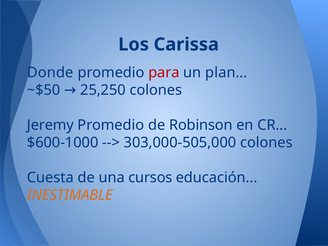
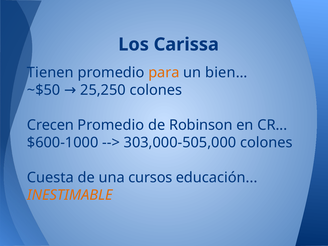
Donde: Donde -> Tienen
para colour: red -> orange
plan…: plan… -> bien…
Jeremy: Jeremy -> Crecen
